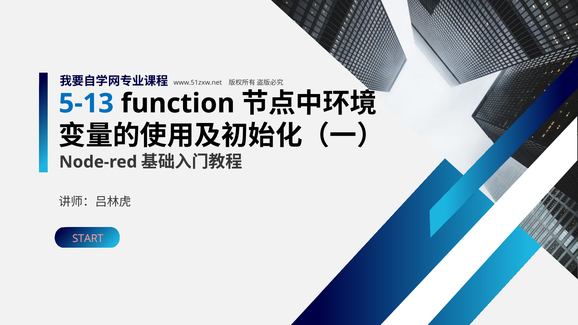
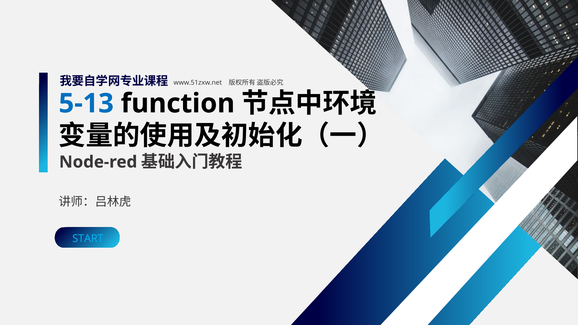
START colour: pink -> light blue
